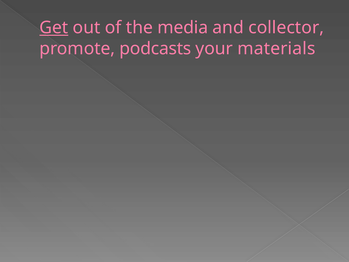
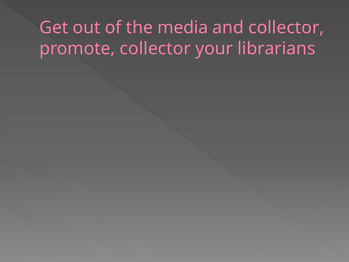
Get underline: present -> none
promote podcasts: podcasts -> collector
materials: materials -> librarians
